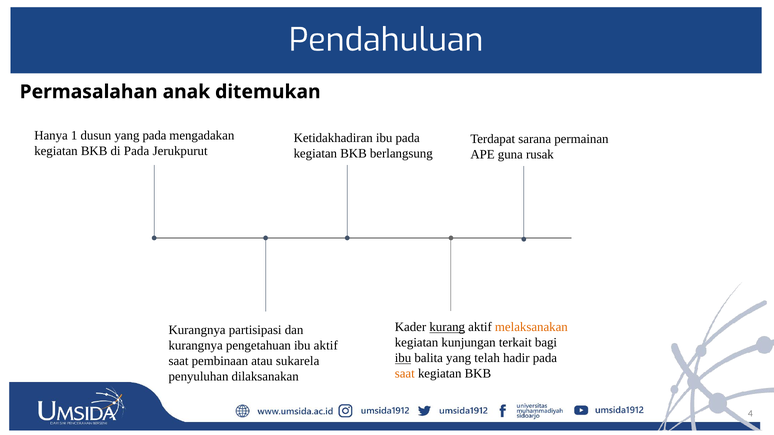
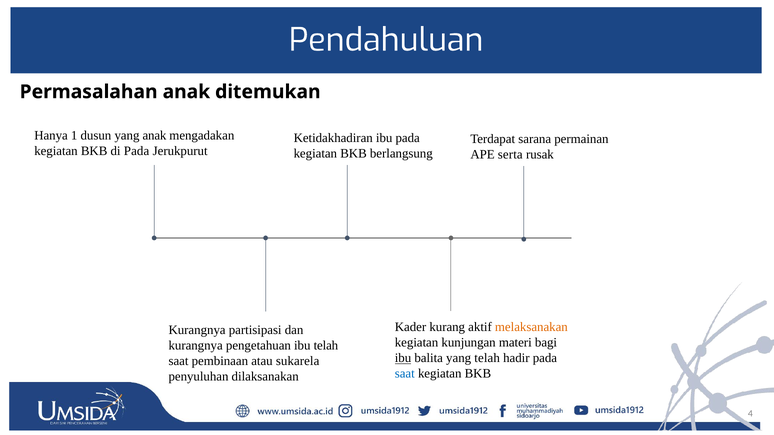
yang pada: pada -> anak
guna: guna -> serta
kurang underline: present -> none
terkait: terkait -> materi
ibu aktif: aktif -> telah
saat at (405, 374) colour: orange -> blue
